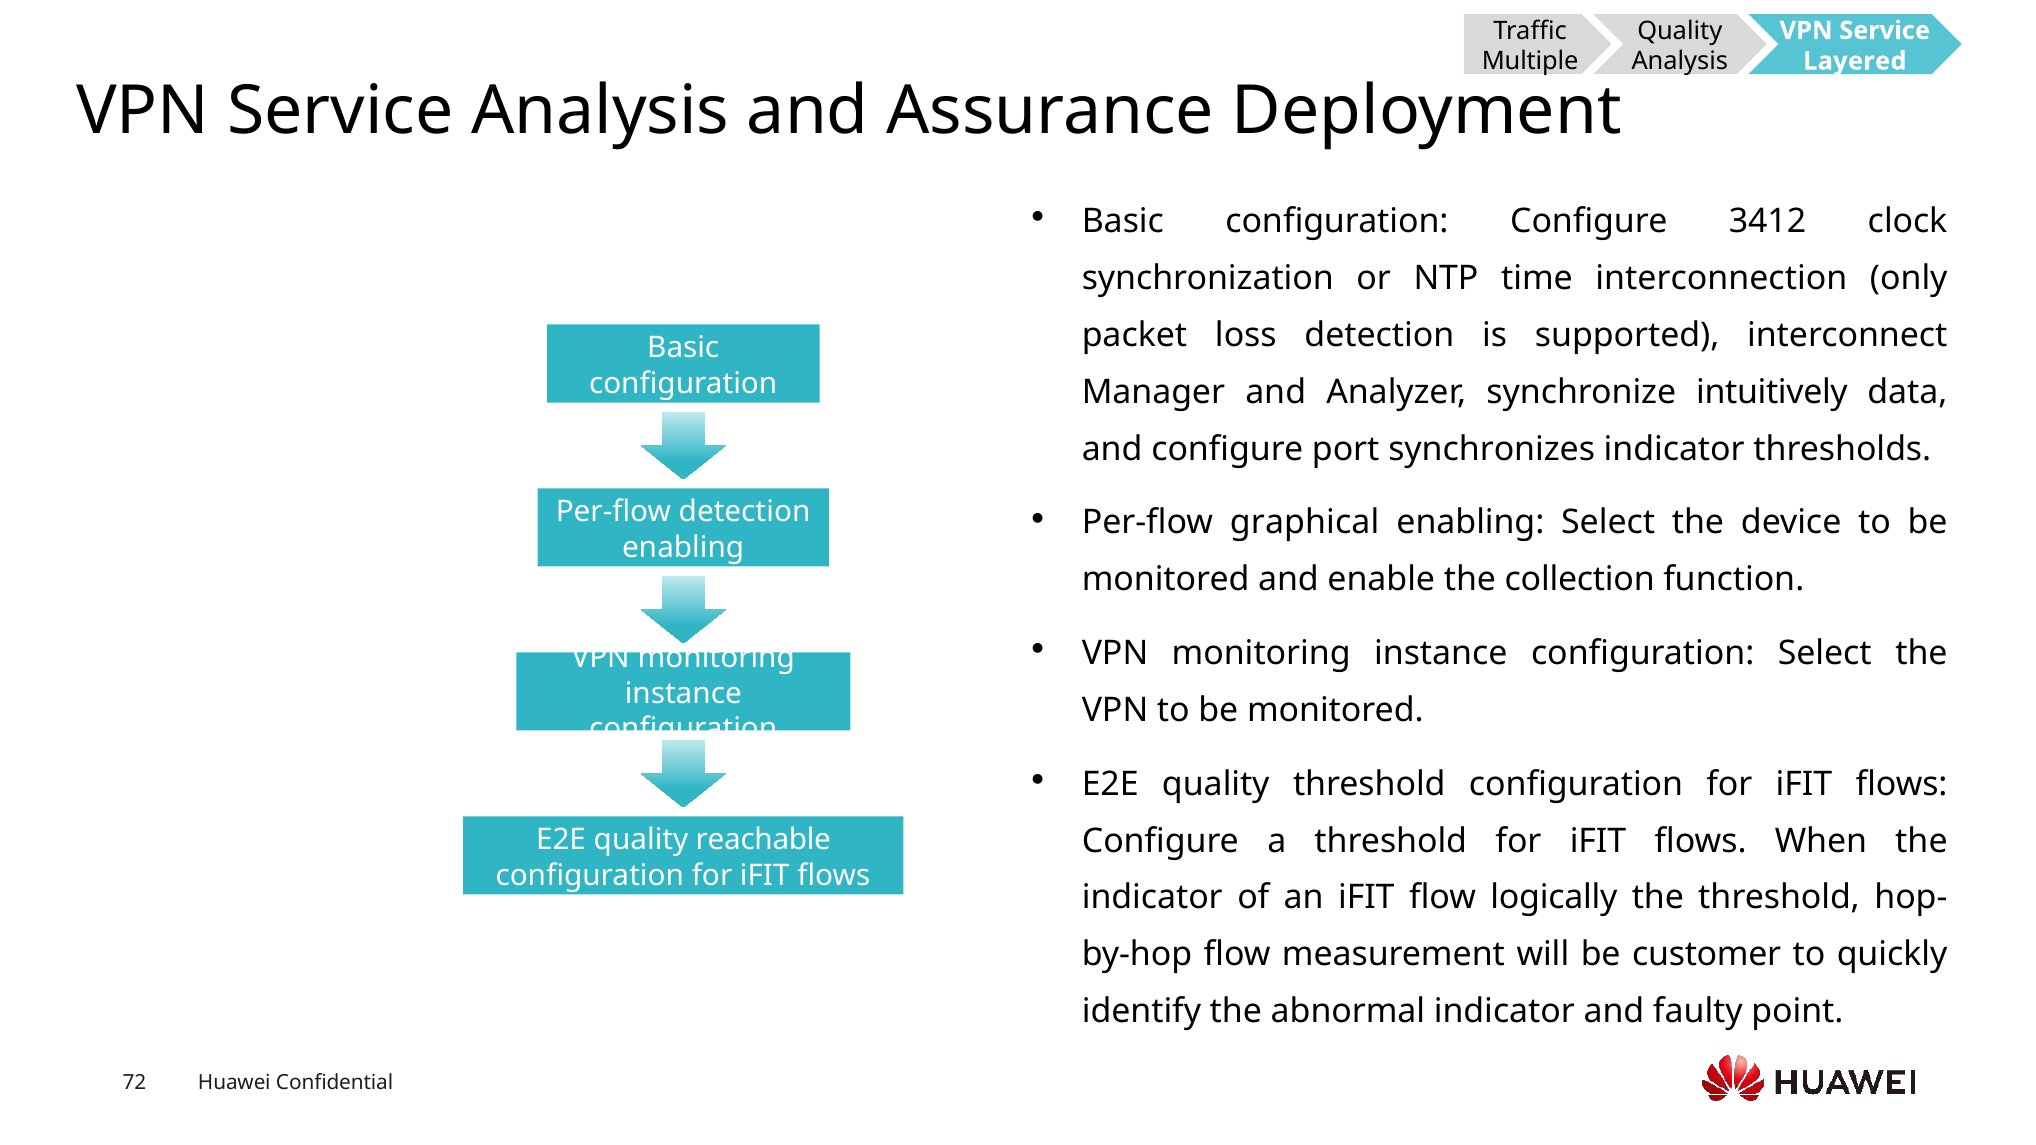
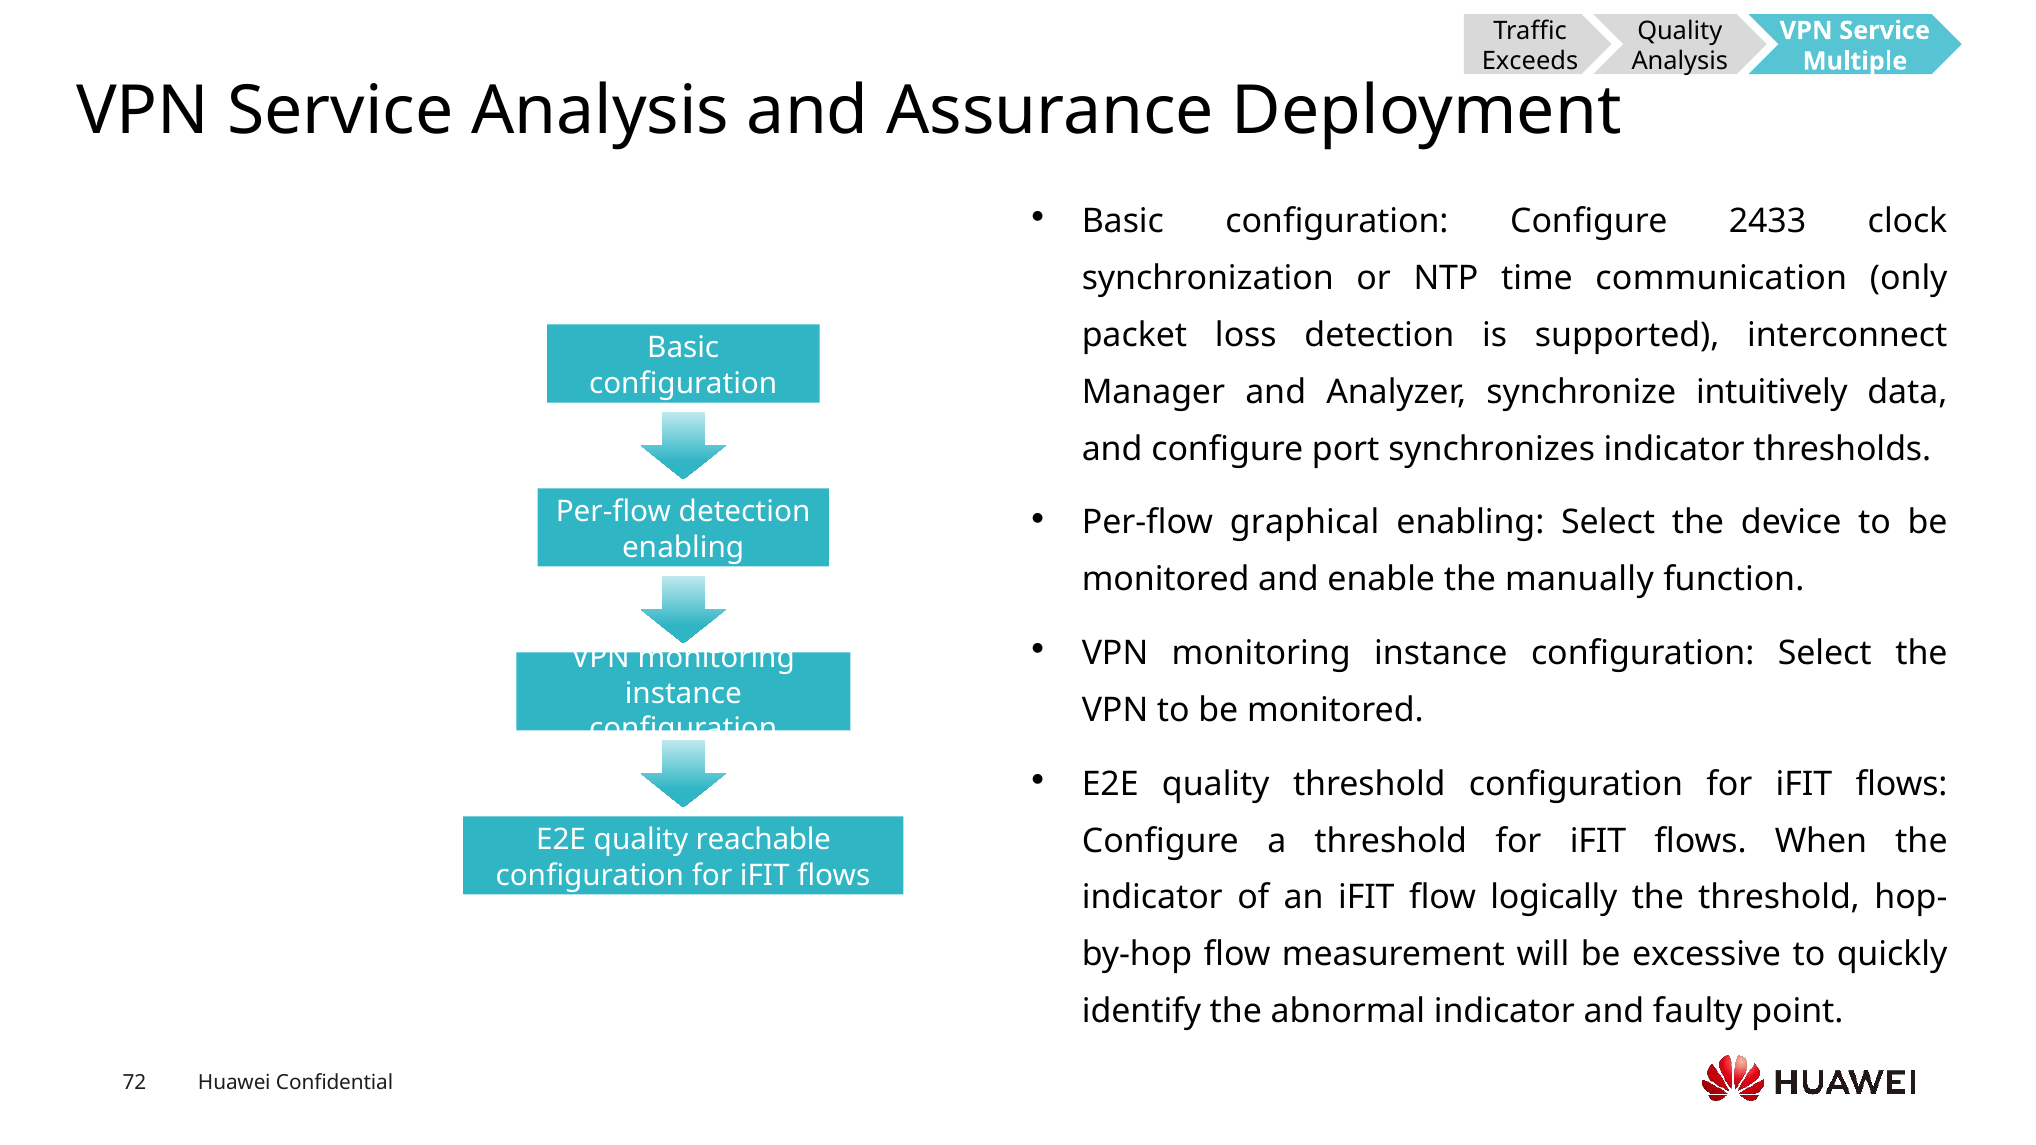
Multiple: Multiple -> Exceeds
Layered: Layered -> Multiple
3412: 3412 -> 2433
interconnection: interconnection -> communication
collection: collection -> manually
customer: customer -> excessive
